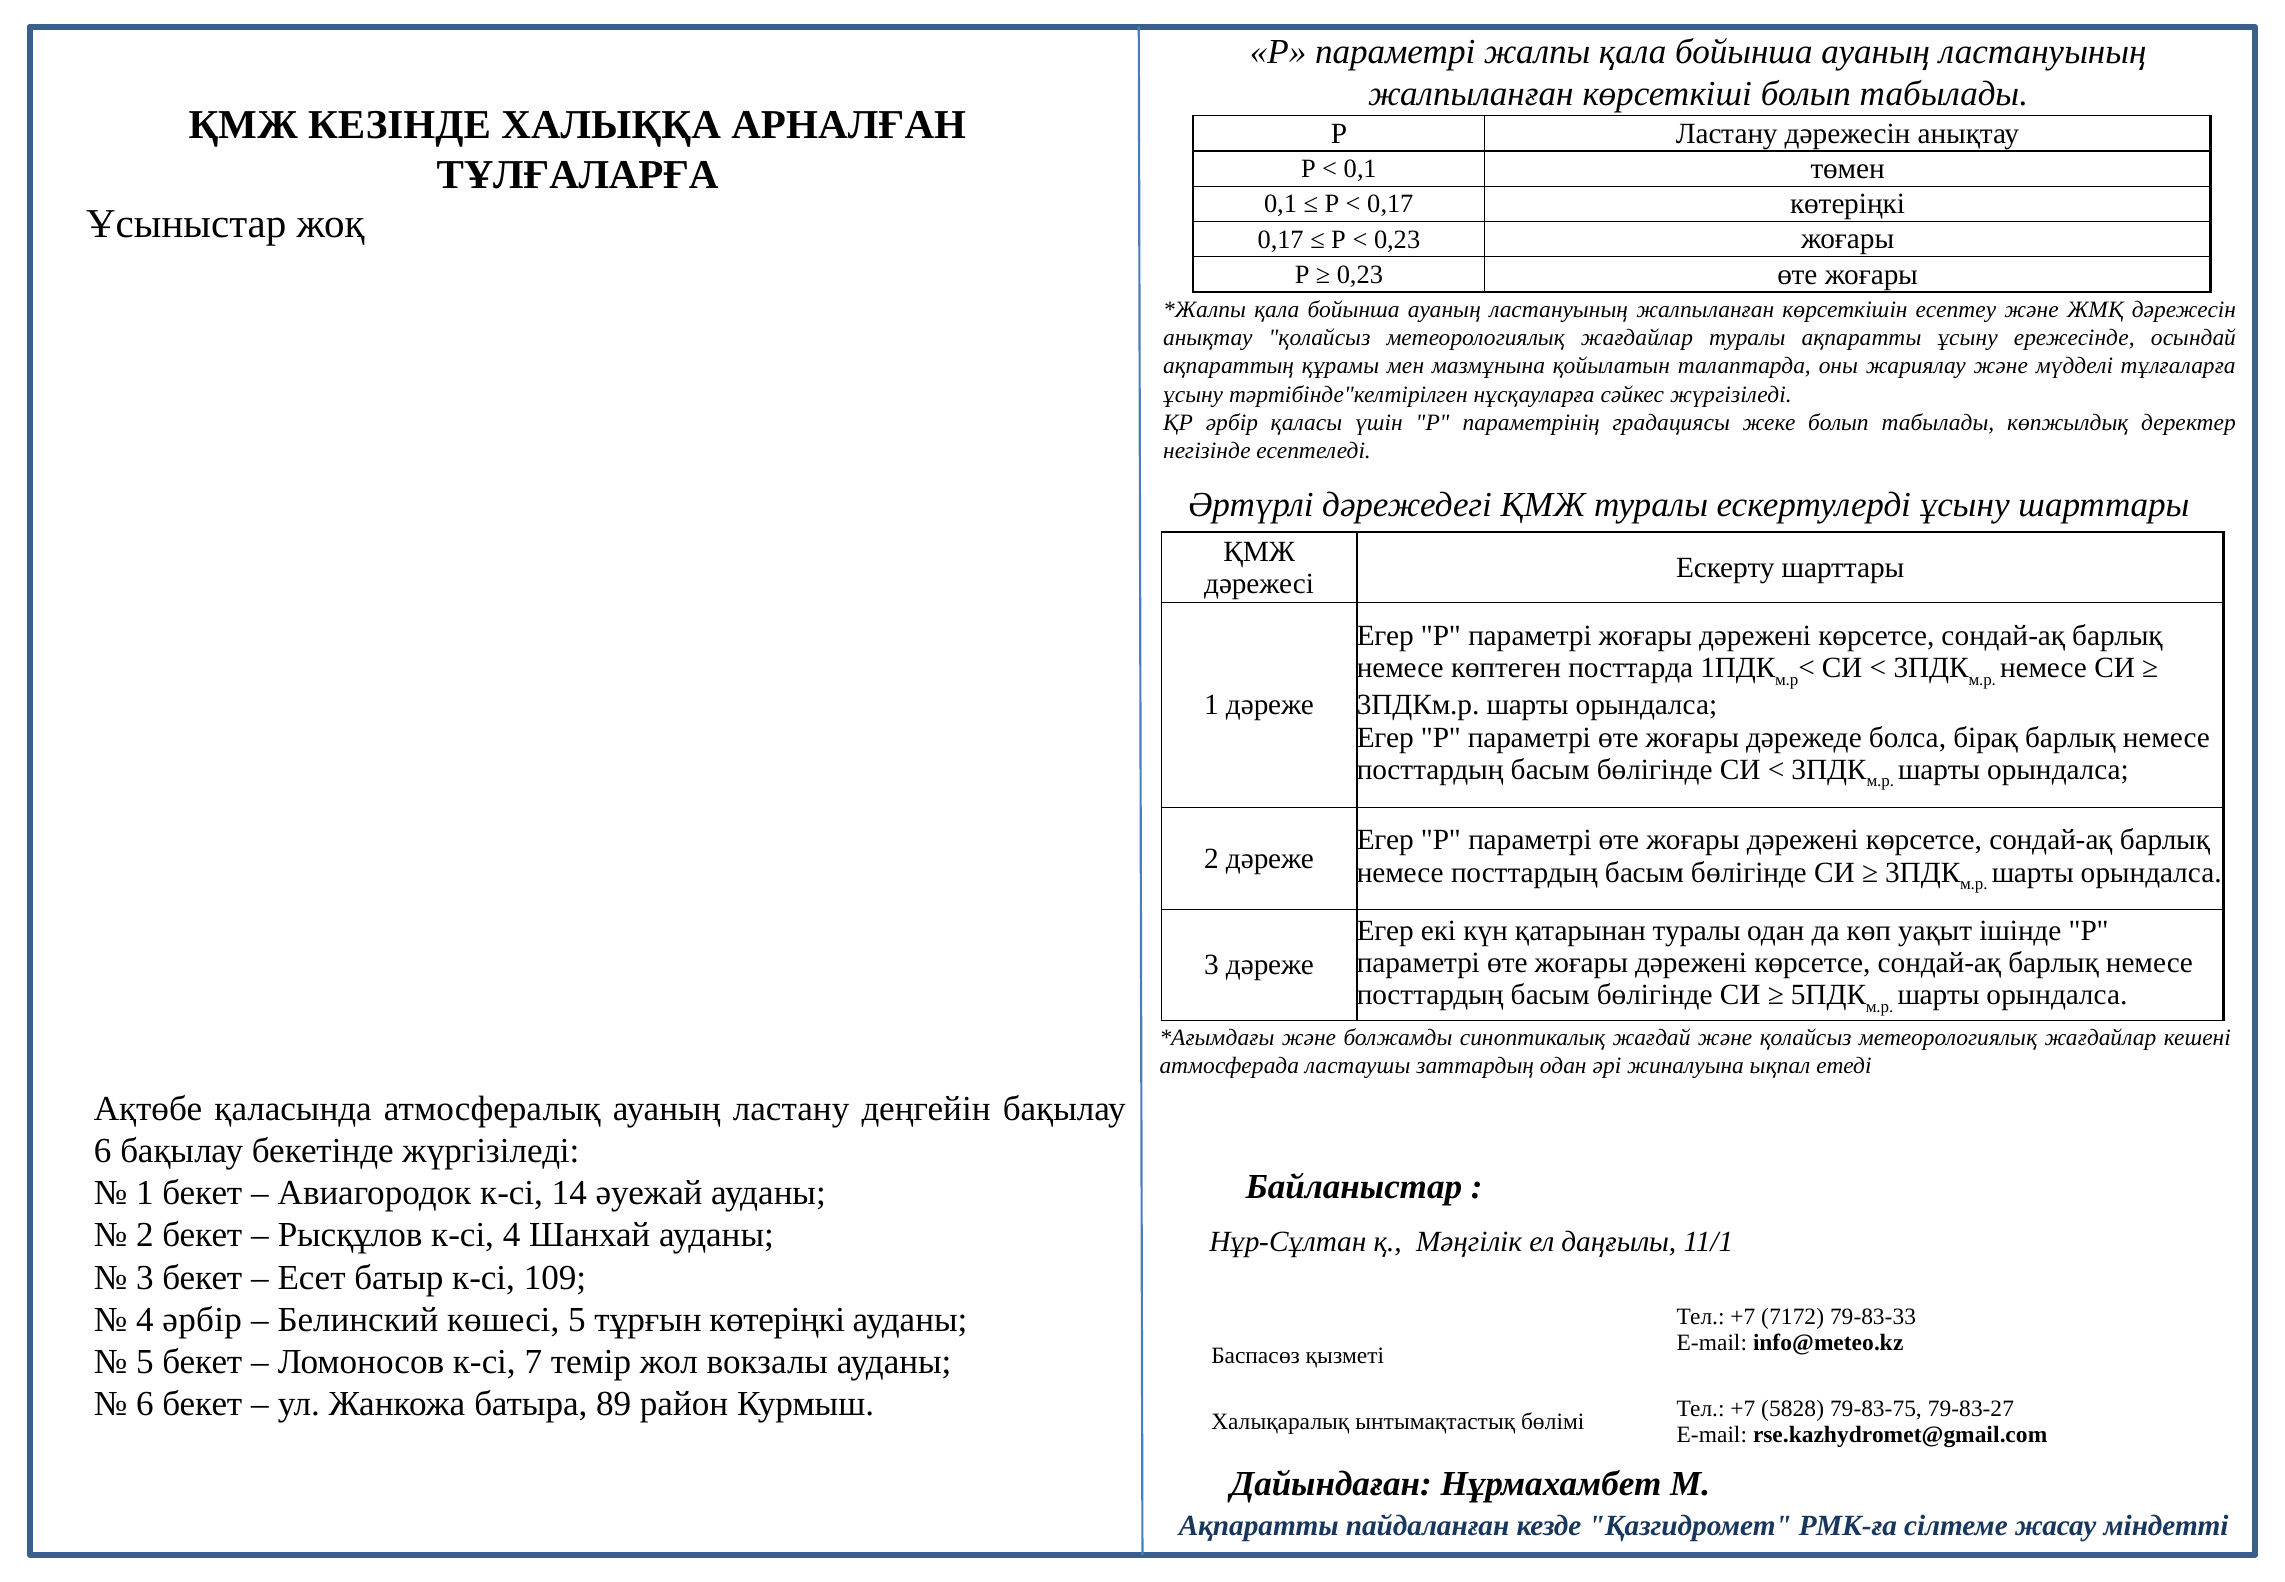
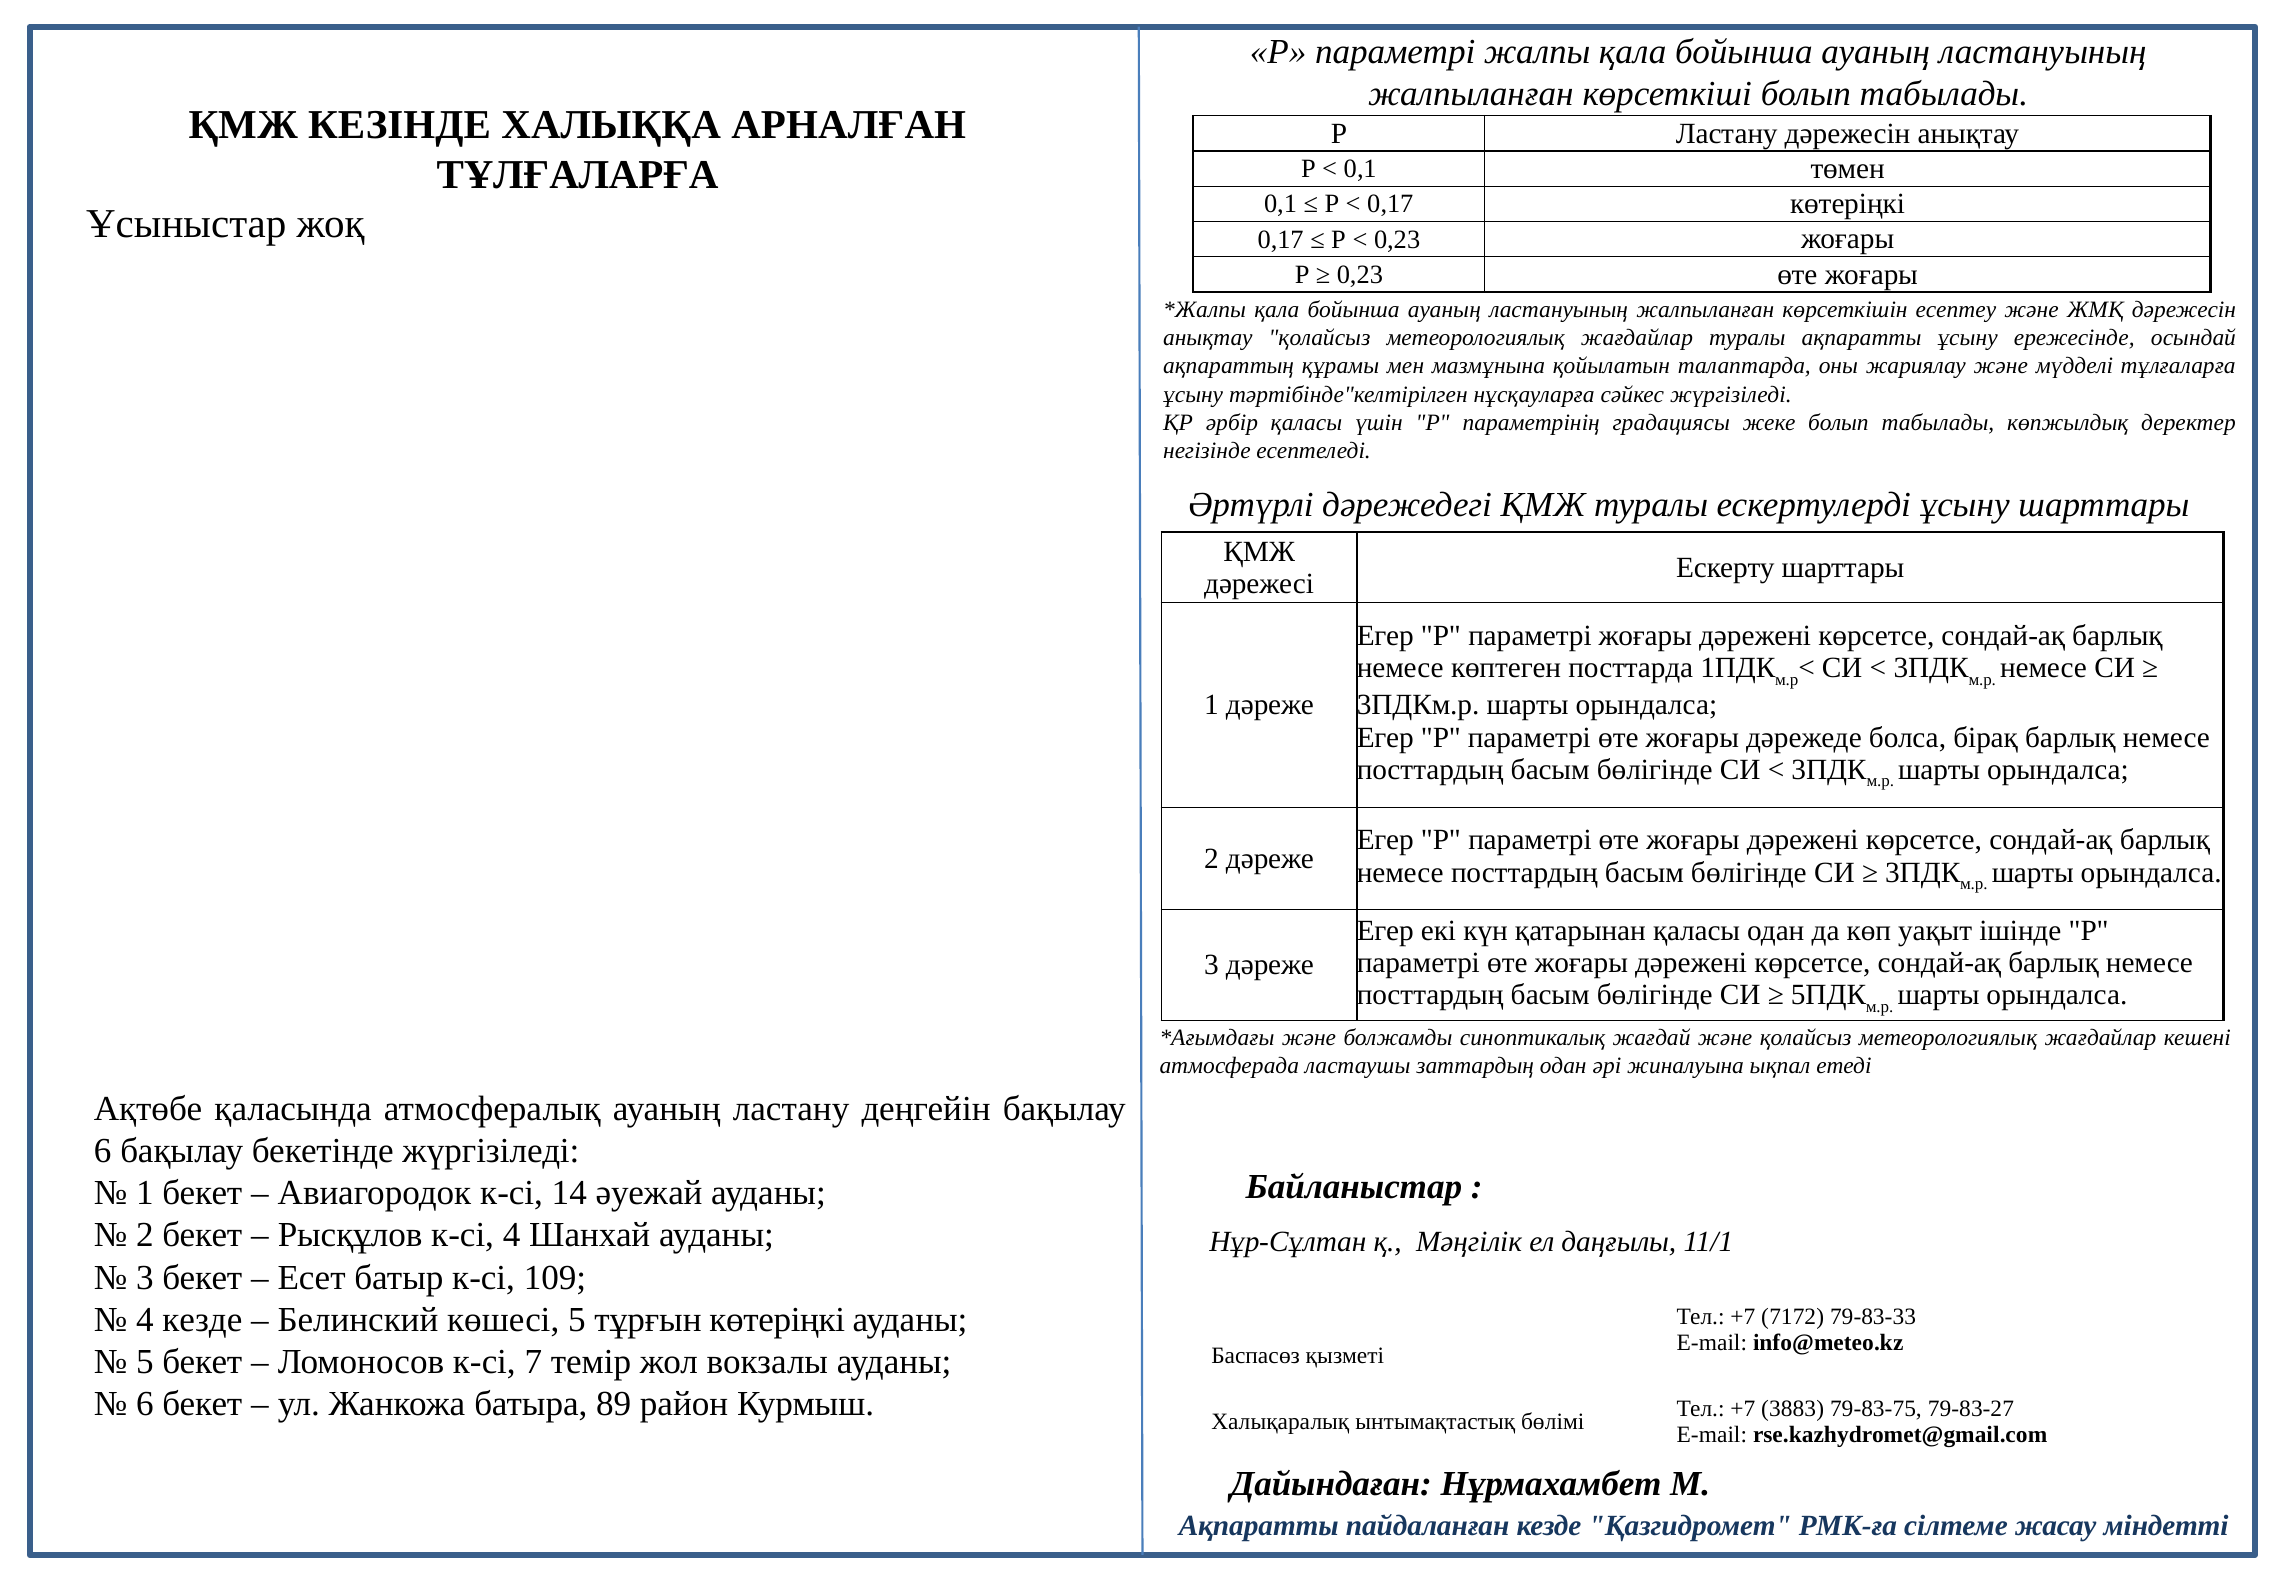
қатарынан туралы: туралы -> қаласы
4 әрбір: әрбір -> кезде
5828: 5828 -> 3883
